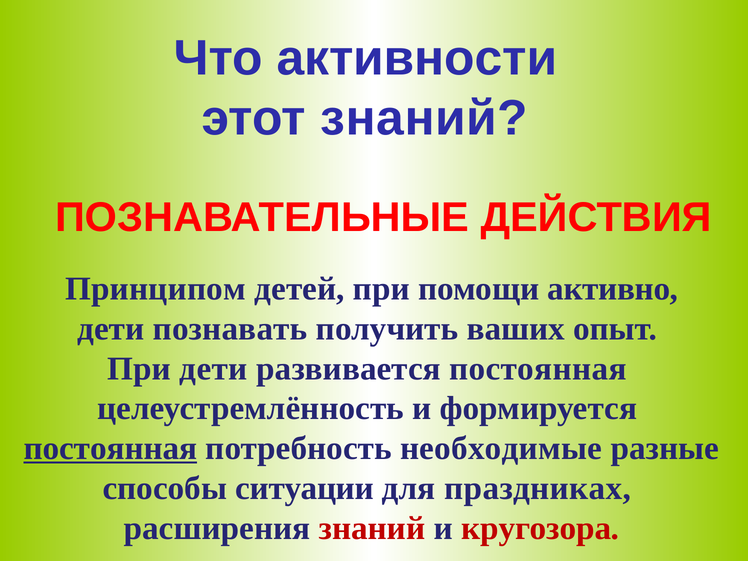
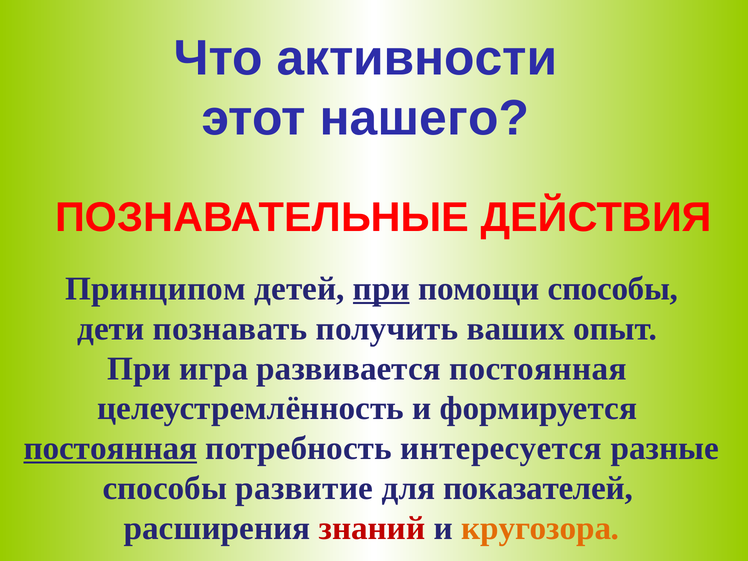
этот знаний: знаний -> нашего
при at (381, 289) underline: none -> present
помощи активно: активно -> способы
При дети: дети -> игра
необходимые: необходимые -> интересуется
ситуации: ситуации -> развитие
праздниках: праздниках -> показателей
кругозора colour: red -> orange
